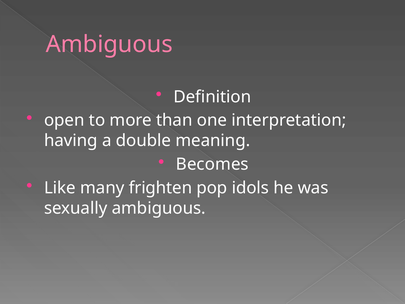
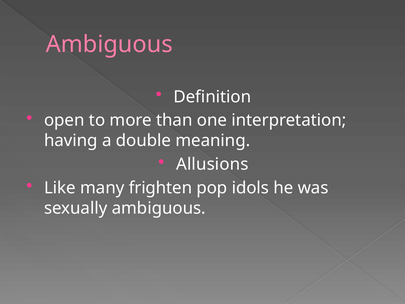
Becomes: Becomes -> Allusions
